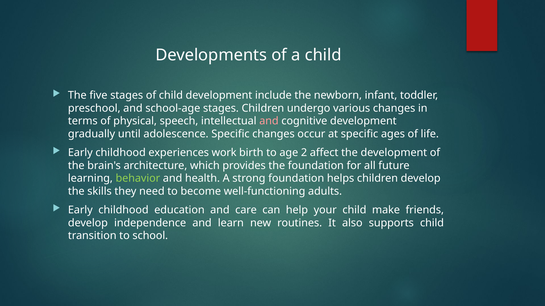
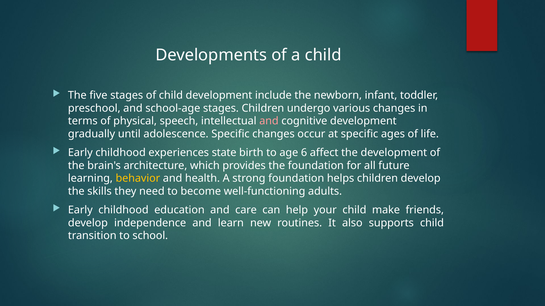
work: work -> state
2: 2 -> 6
behavior colour: light green -> yellow
